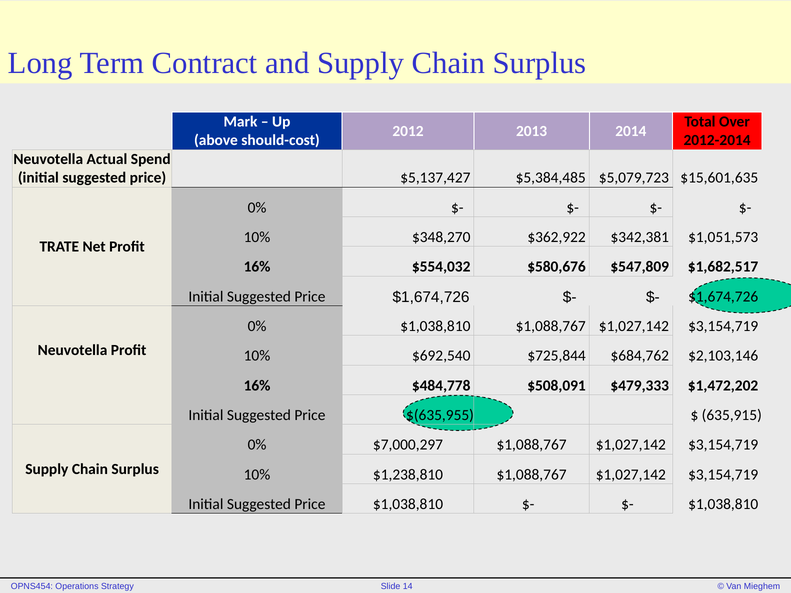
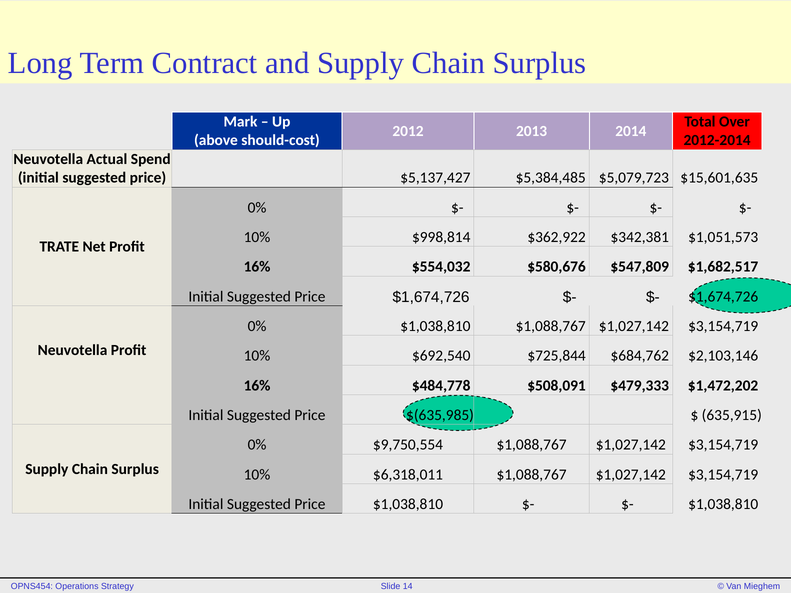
$348,270: $348,270 -> $998,814
$(635,955: $(635,955 -> $(635,985
$7,000,297: $7,000,297 -> $9,750,554
$1,238,810: $1,238,810 -> $6,318,011
